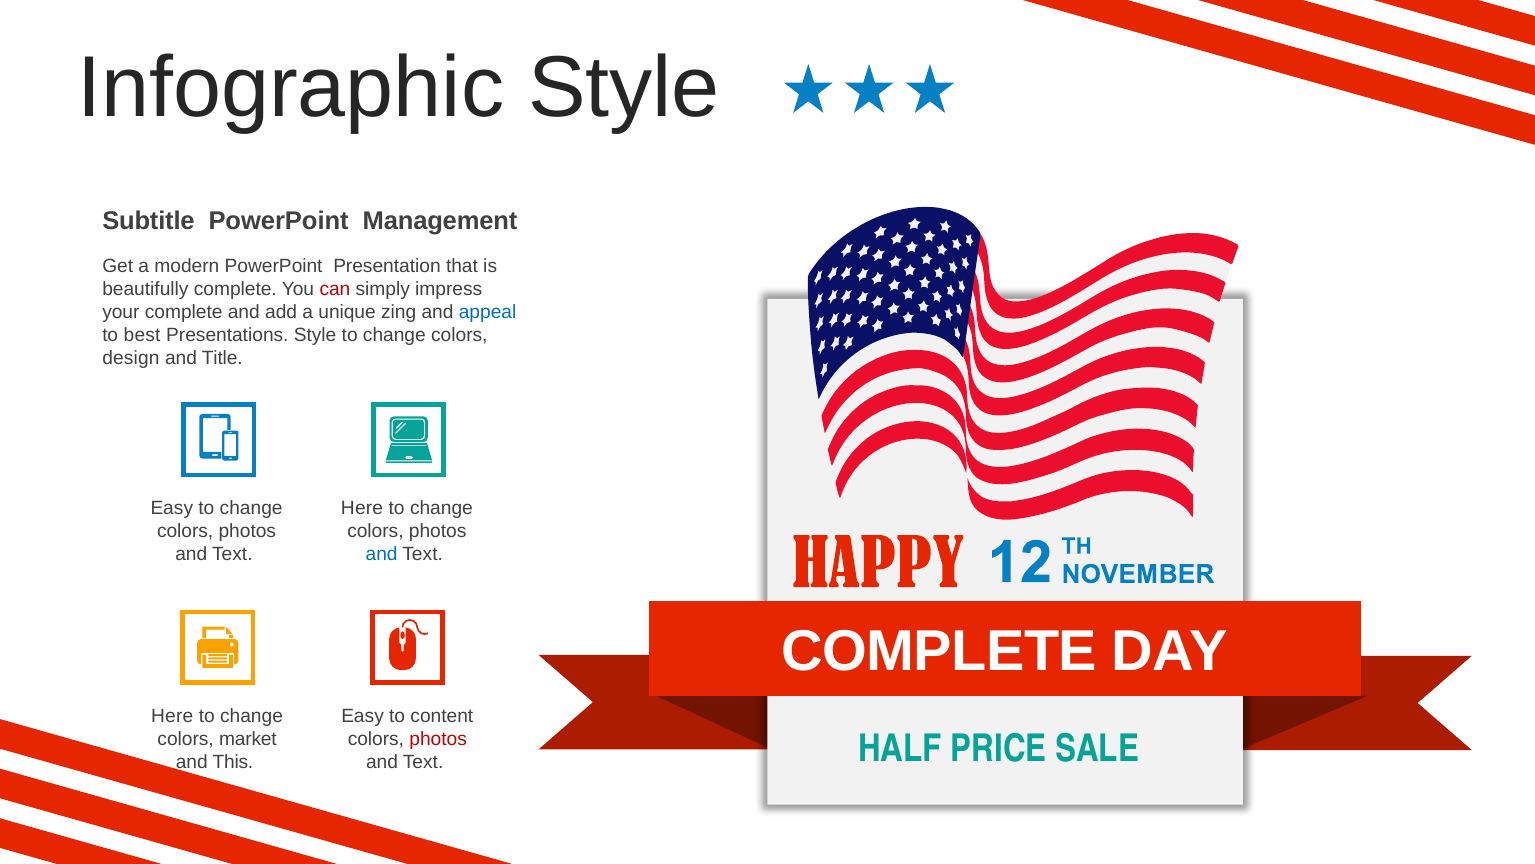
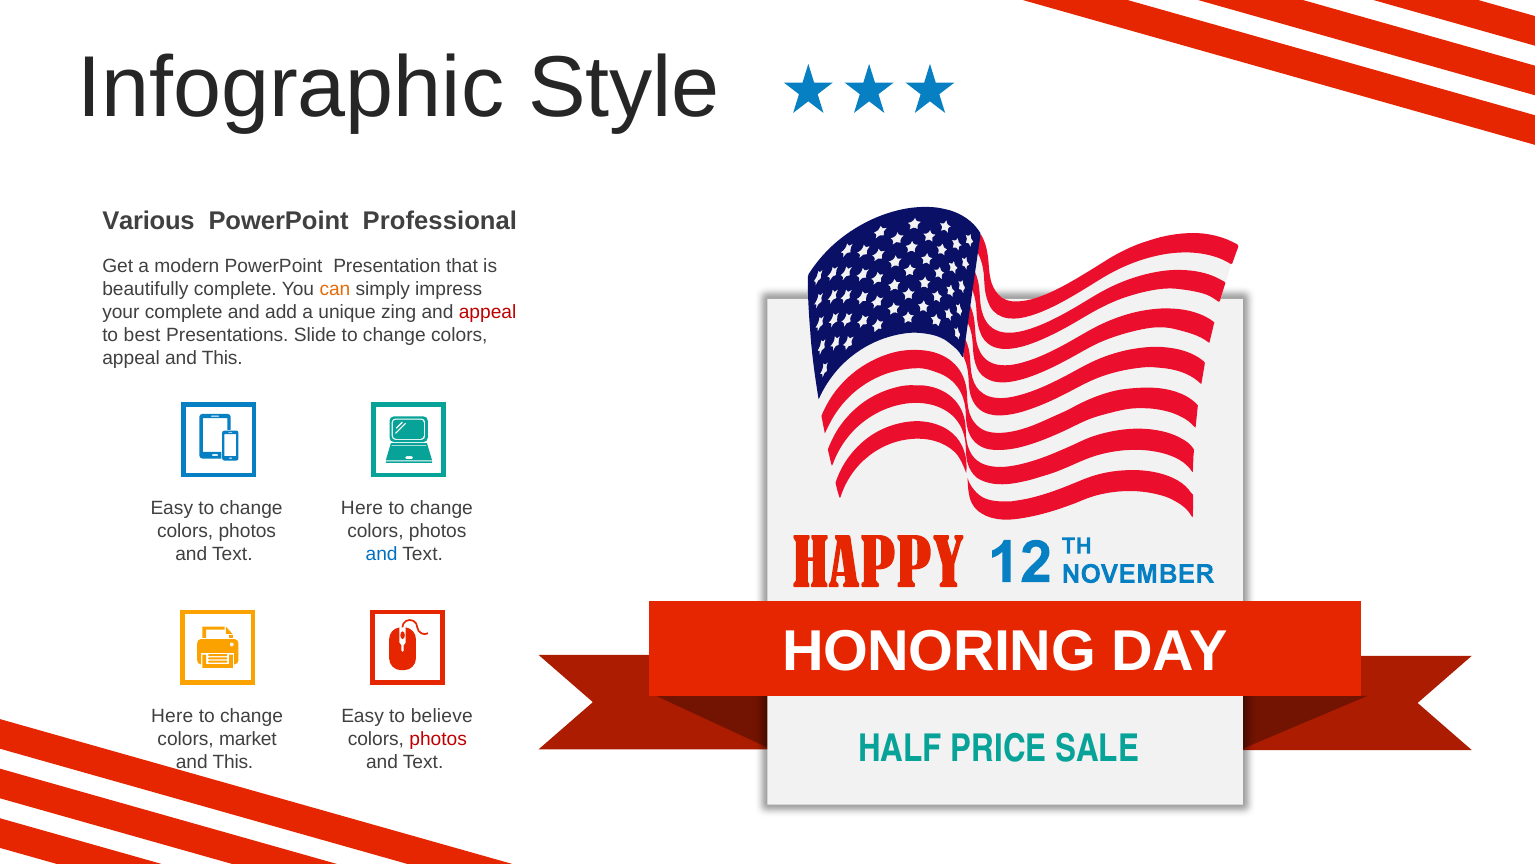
Subtitle: Subtitle -> Various
Management: Management -> Professional
can colour: red -> orange
appeal at (488, 312) colour: blue -> red
Presentations Style: Style -> Slide
design at (131, 358): design -> appeal
Title at (222, 358): Title -> This
COMPLETE at (939, 651): COMPLETE -> HONORING
content: content -> believe
